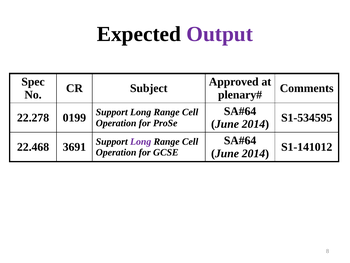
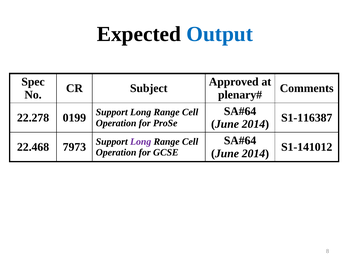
Output colour: purple -> blue
S1-534595: S1-534595 -> S1-116387
3691: 3691 -> 7973
